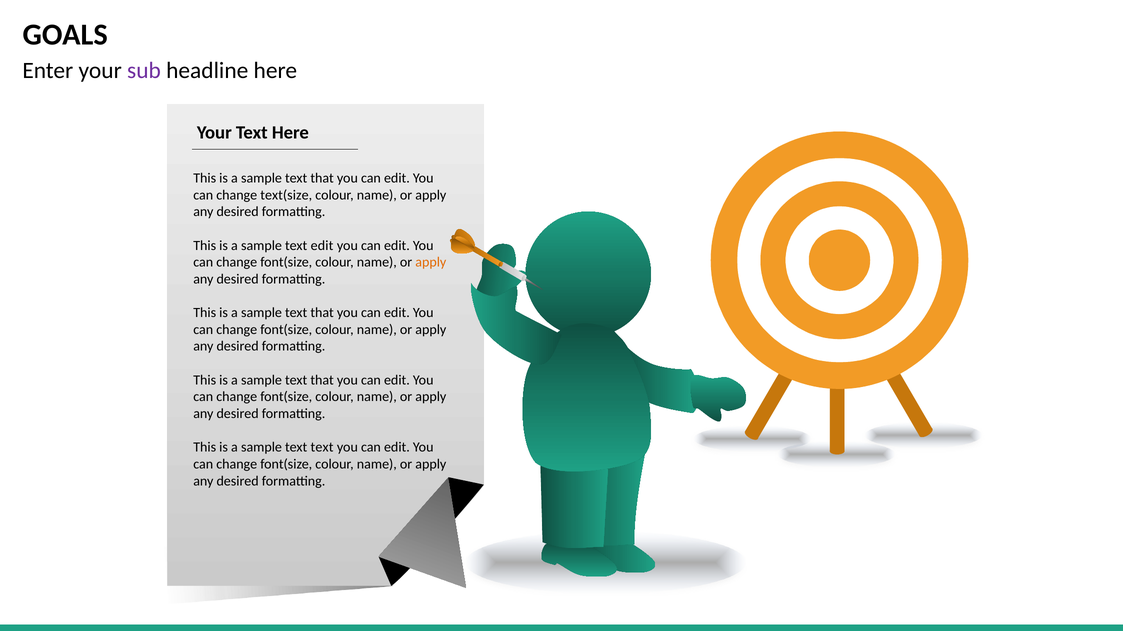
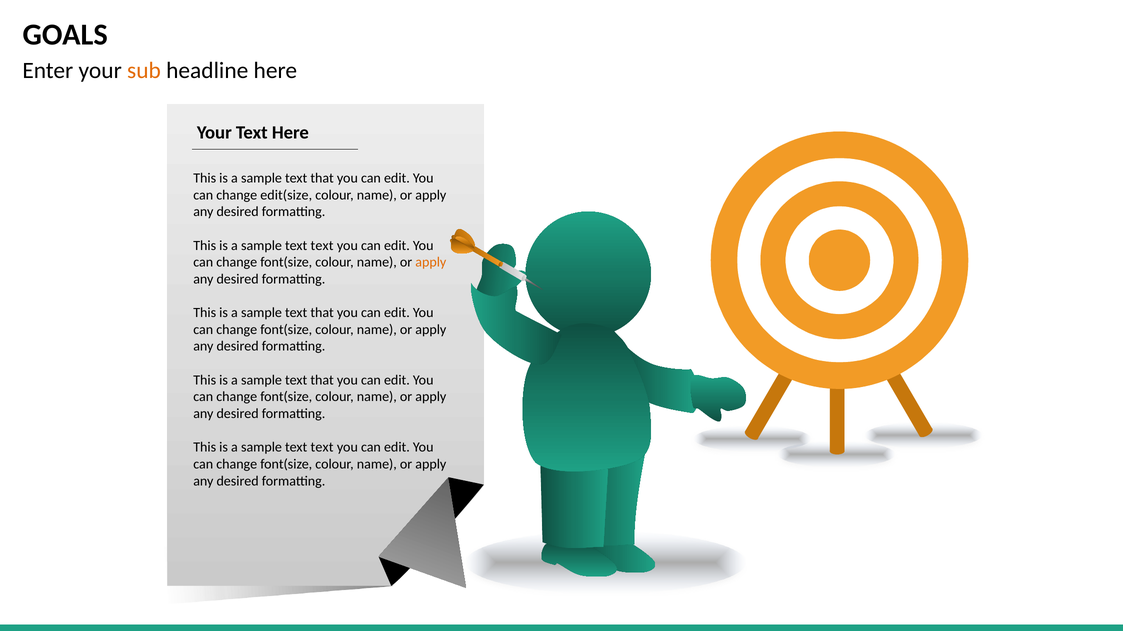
sub colour: purple -> orange
text(size: text(size -> edit(size
edit at (322, 246): edit -> text
